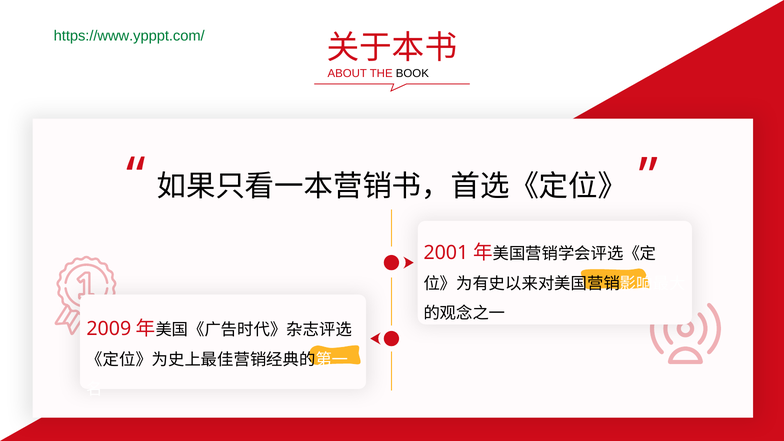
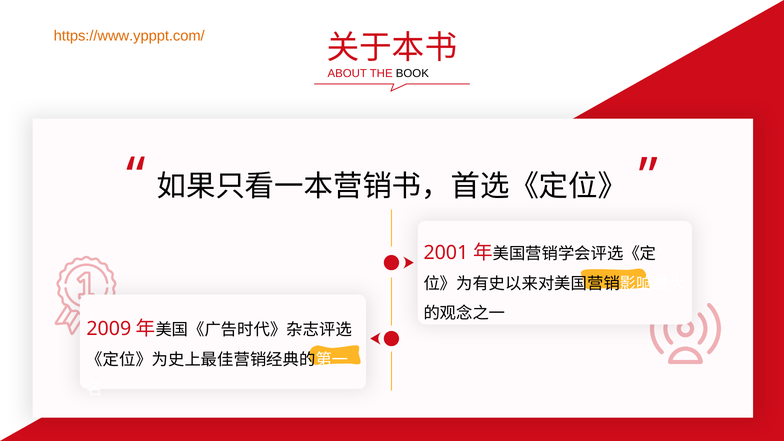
https://www.ypppt.com/ colour: green -> orange
